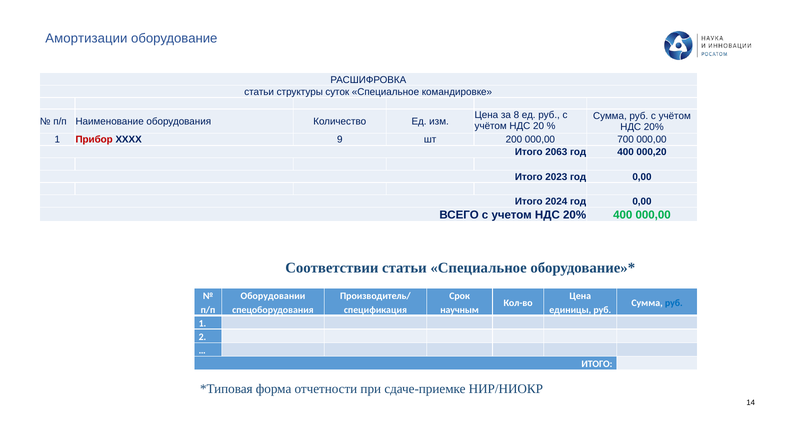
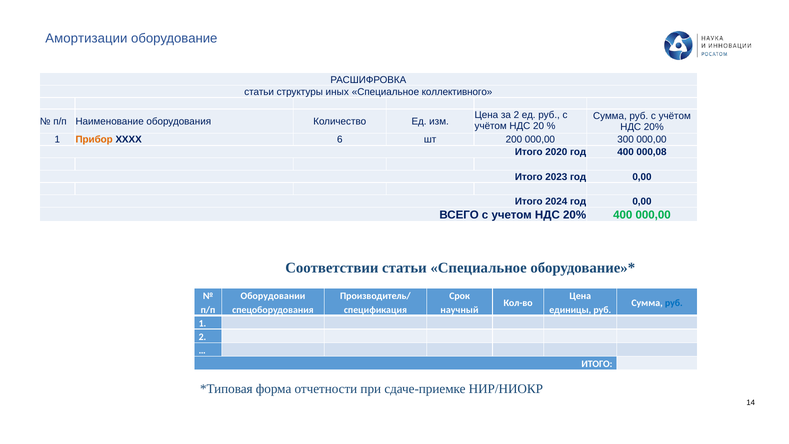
суток: суток -> иных
командировке: командировке -> коллективного
за 8: 8 -> 2
Прибор colour: red -> orange
9: 9 -> 6
700: 700 -> 300
2063: 2063 -> 2020
000,20: 000,20 -> 000,08
научным: научным -> научный
